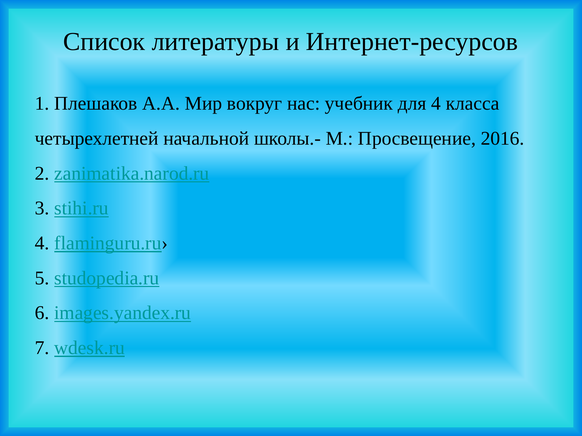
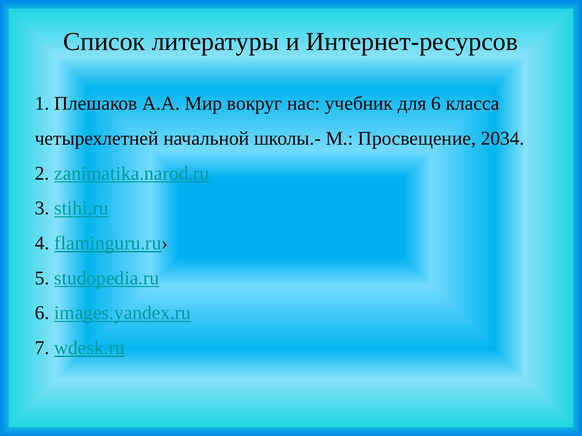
для 4: 4 -> 6
2016: 2016 -> 2034
